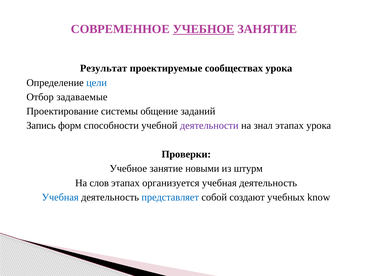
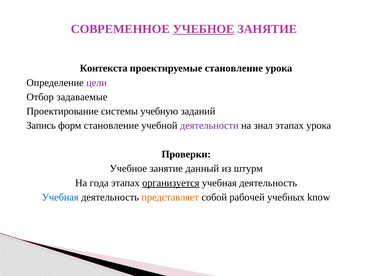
Результат: Результат -> Контекста
проектируемые сообществах: сообществах -> становление
цели colour: blue -> purple
общение: общение -> учебную
форм способности: способности -> становление
новыми: новыми -> данный
слов: слов -> года
организуется underline: none -> present
представляет colour: blue -> orange
создают: создают -> рабочей
